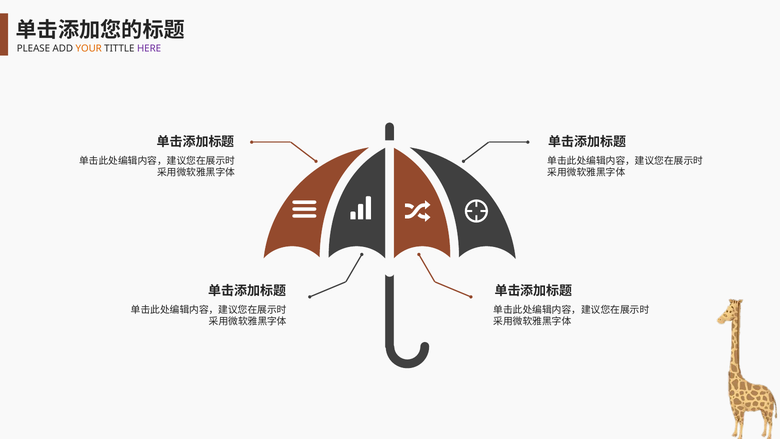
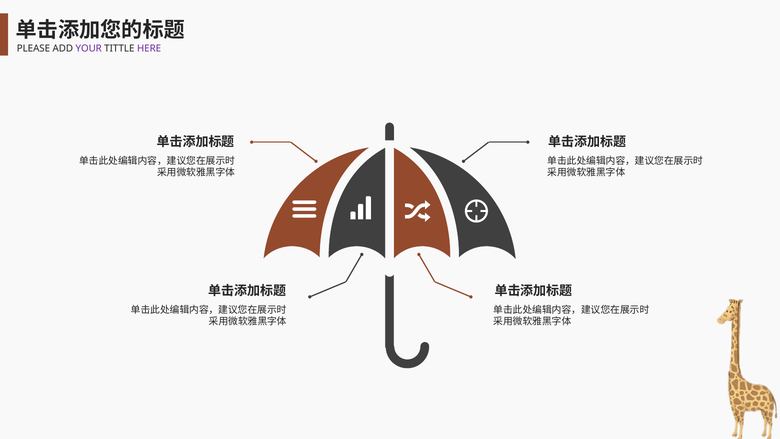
YOUR colour: orange -> purple
